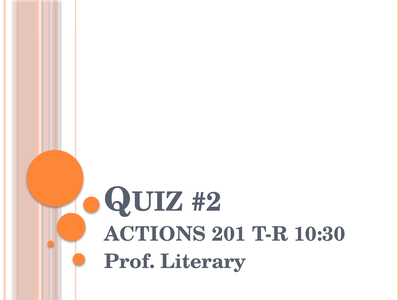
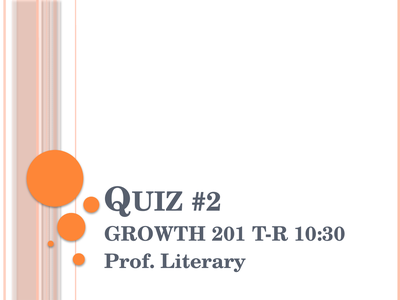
ACTIONS: ACTIONS -> GROWTH
